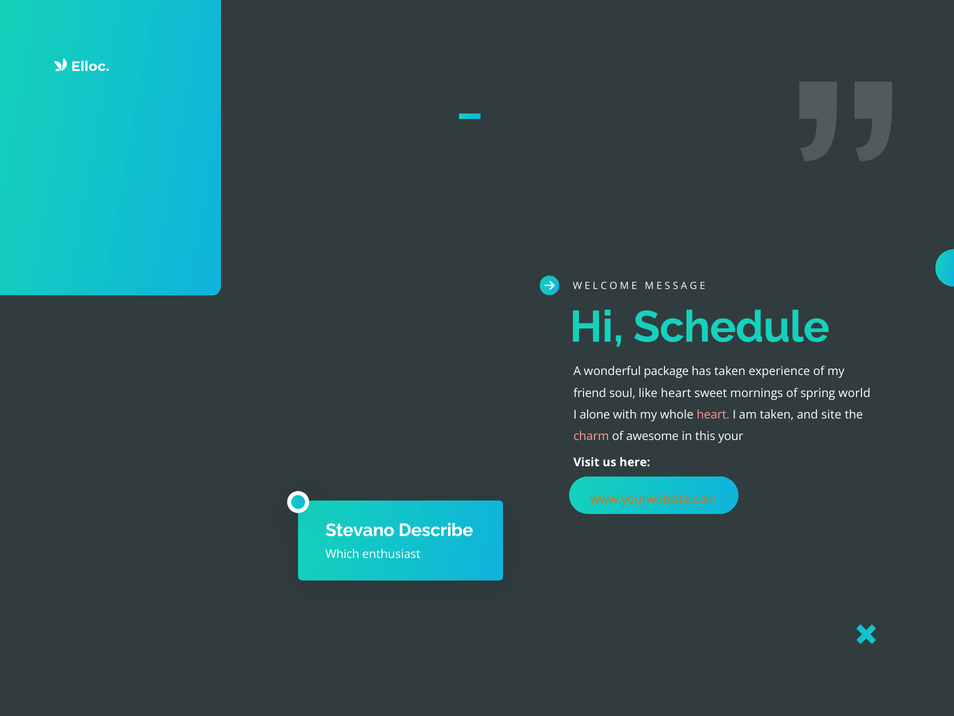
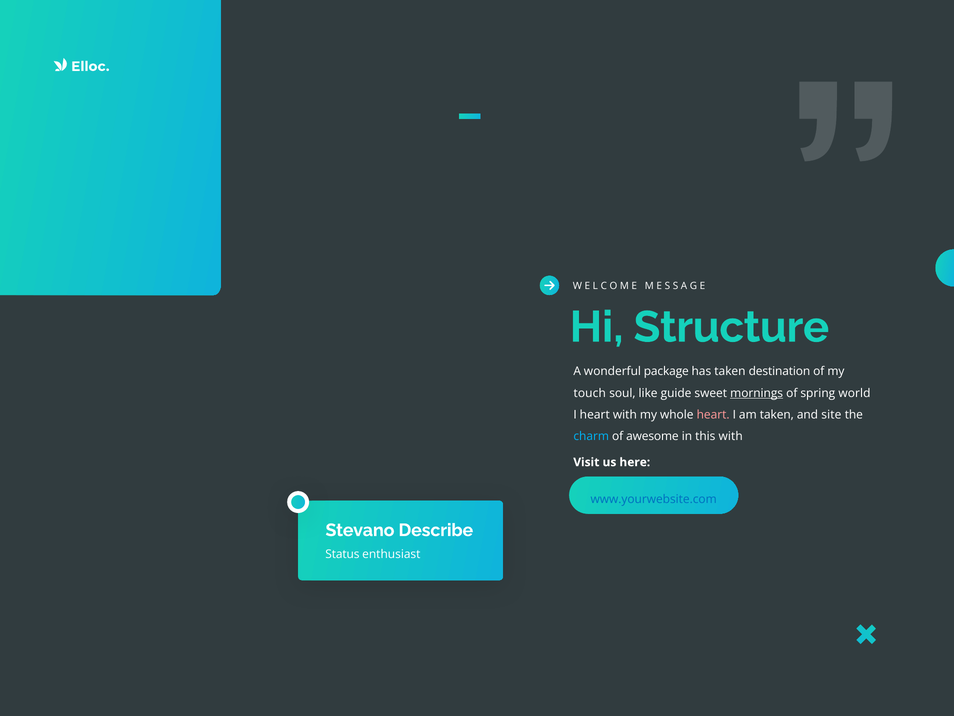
Schedule: Schedule -> Structure
experience: experience -> destination
friend: friend -> touch
like heart: heart -> guide
mornings underline: none -> present
I alone: alone -> heart
charm colour: pink -> light blue
this your: your -> with
www.yourwebsite.com colour: orange -> blue
Which: Which -> Status
